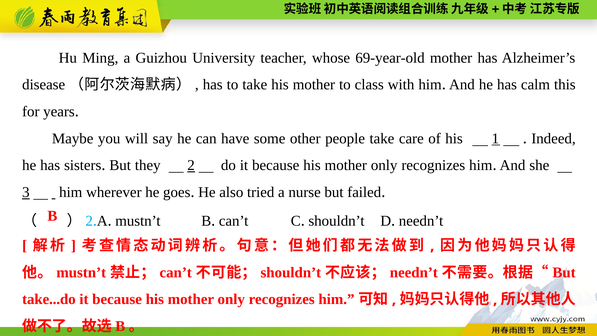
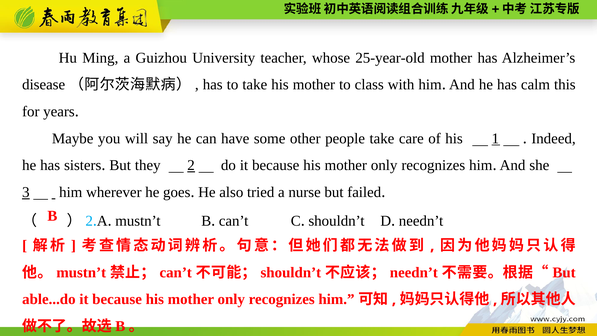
69-year-old: 69-year-old -> 25-year-old
take...do: take...do -> able...do
